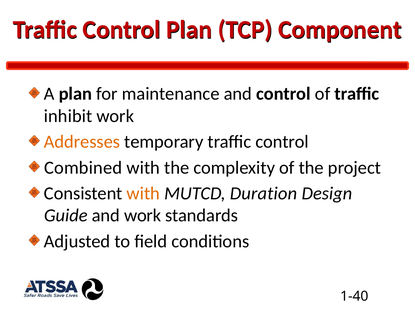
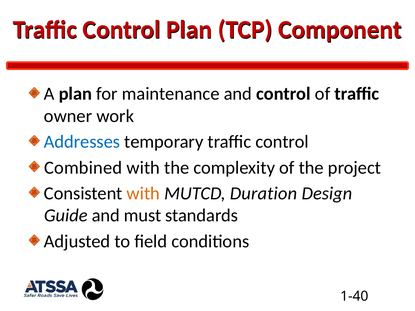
inhibit: inhibit -> owner
Addresses colour: orange -> blue
and work: work -> must
